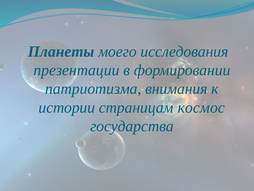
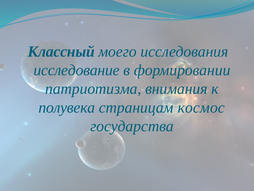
Планеты: Планеты -> Классный
презентации: презентации -> исследование
истории: истории -> полувека
